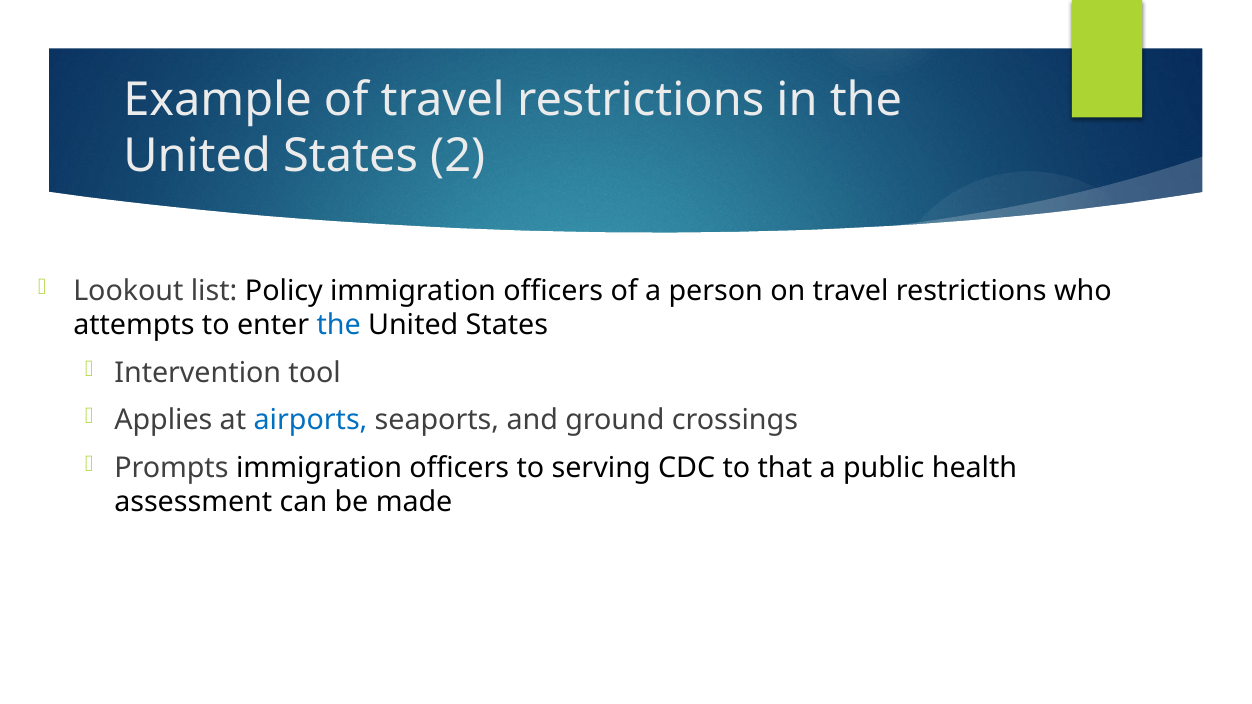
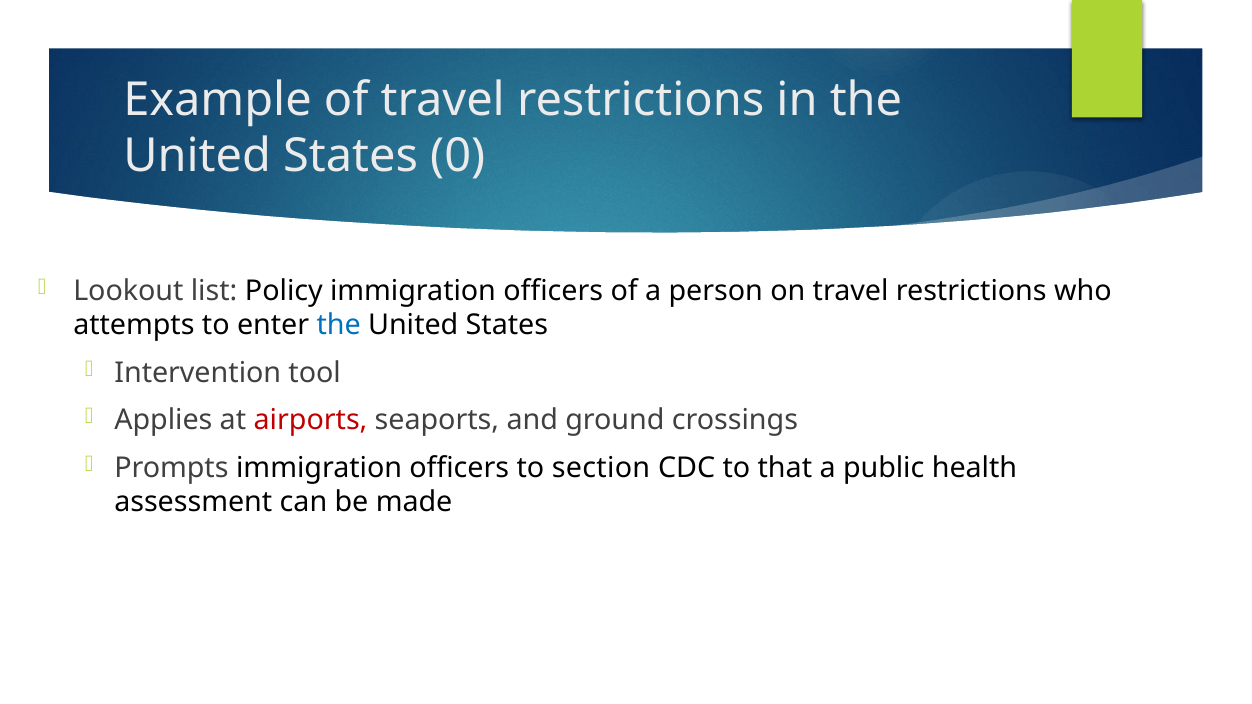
2: 2 -> 0
airports colour: blue -> red
serving: serving -> section
